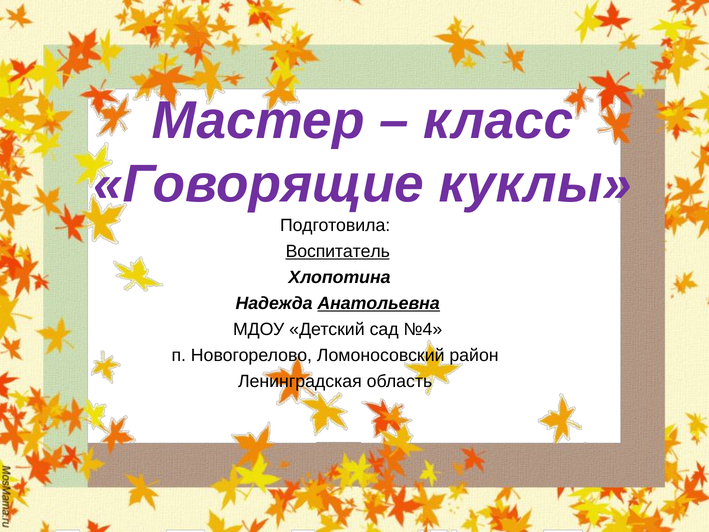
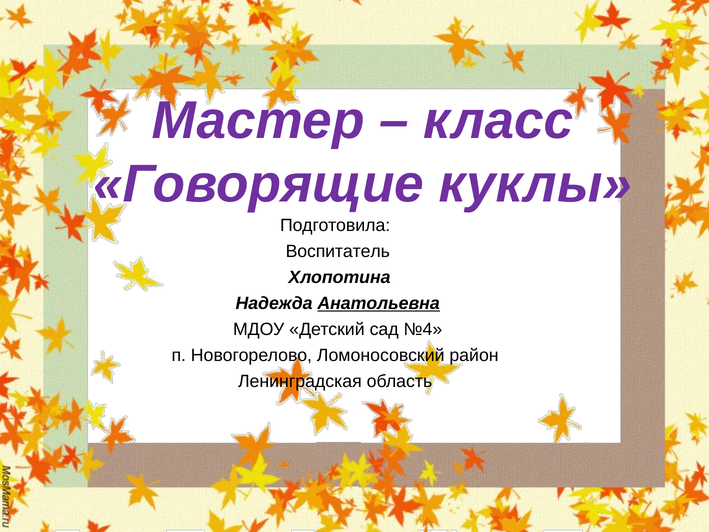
Воспитатель underline: present -> none
